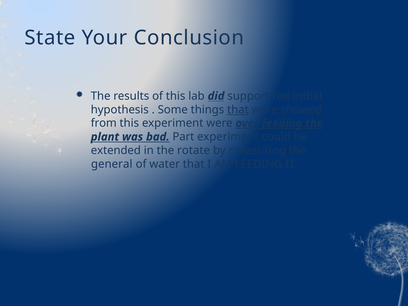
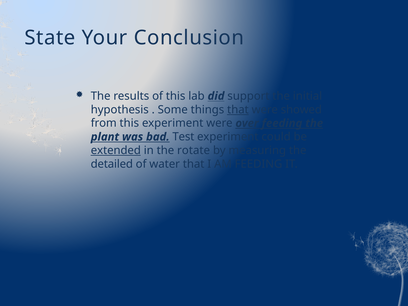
Part: Part -> Test
extended underline: none -> present
general: general -> detailed
